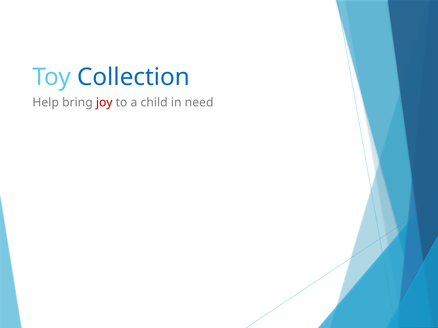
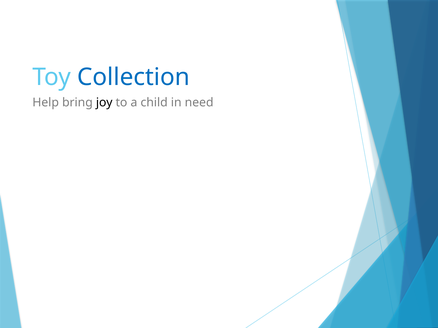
joy colour: red -> black
